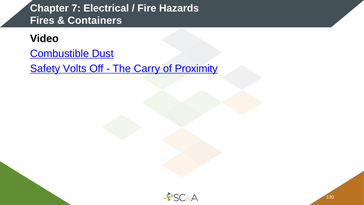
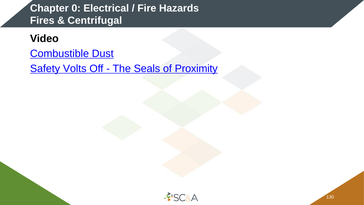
7: 7 -> 0
Containers: Containers -> Centrifugal
Carry: Carry -> Seals
